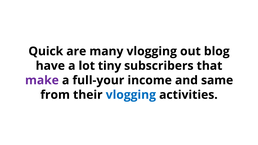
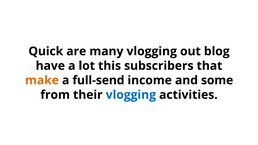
tiny: tiny -> this
make colour: purple -> orange
full-your: full-your -> full-send
same: same -> some
